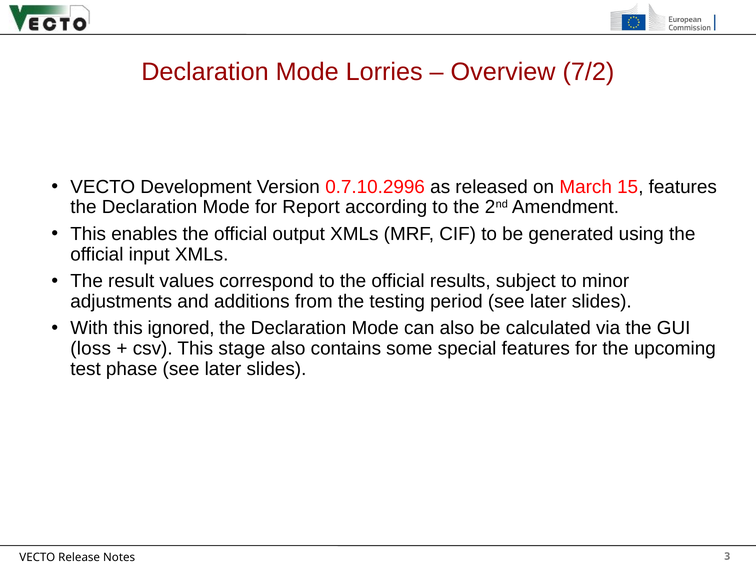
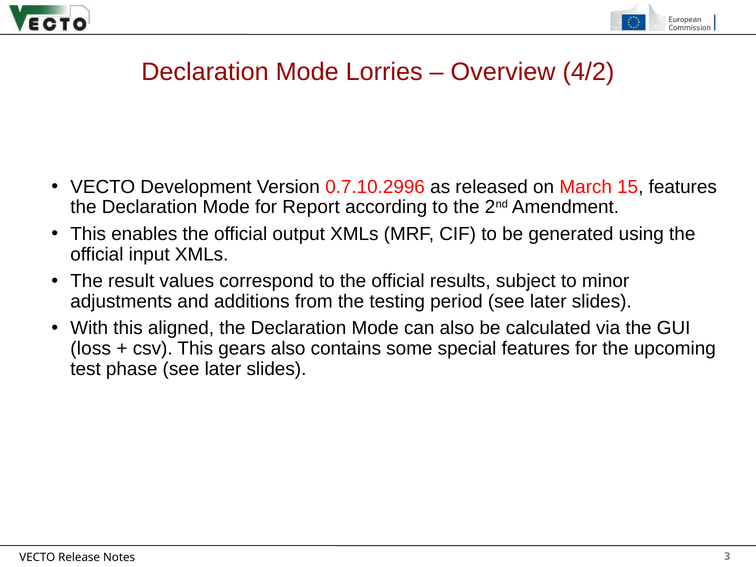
7/2: 7/2 -> 4/2
ignored: ignored -> aligned
stage: stage -> gears
